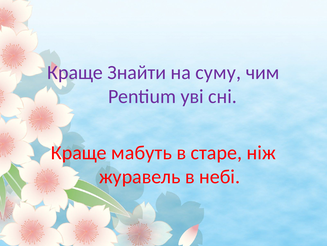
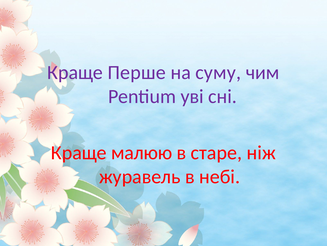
Знайти: Знайти -> Перше
мабуть: мабуть -> малюю
